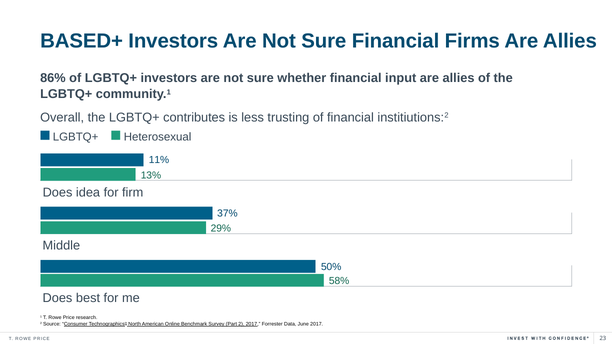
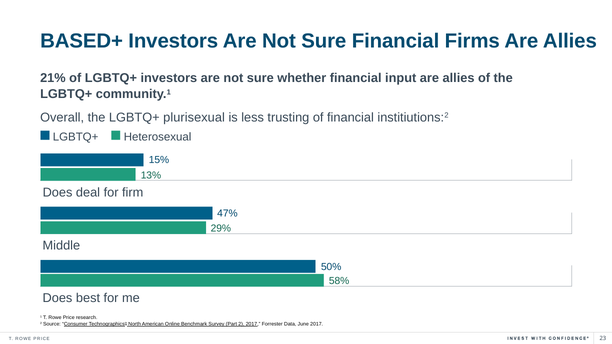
86%: 86% -> 21%
contributes: contributes -> plurisexual
11%: 11% -> 15%
idea: idea -> deal
37%: 37% -> 47%
